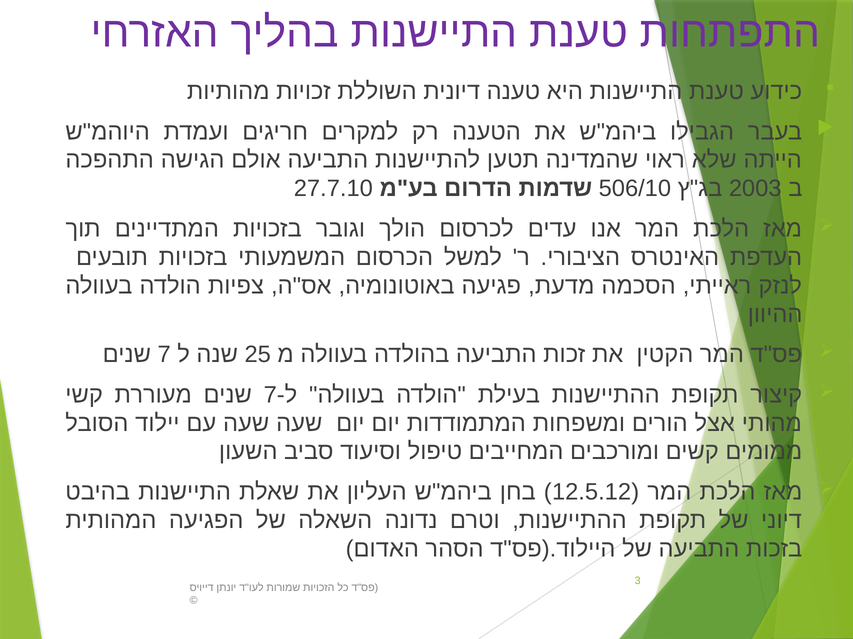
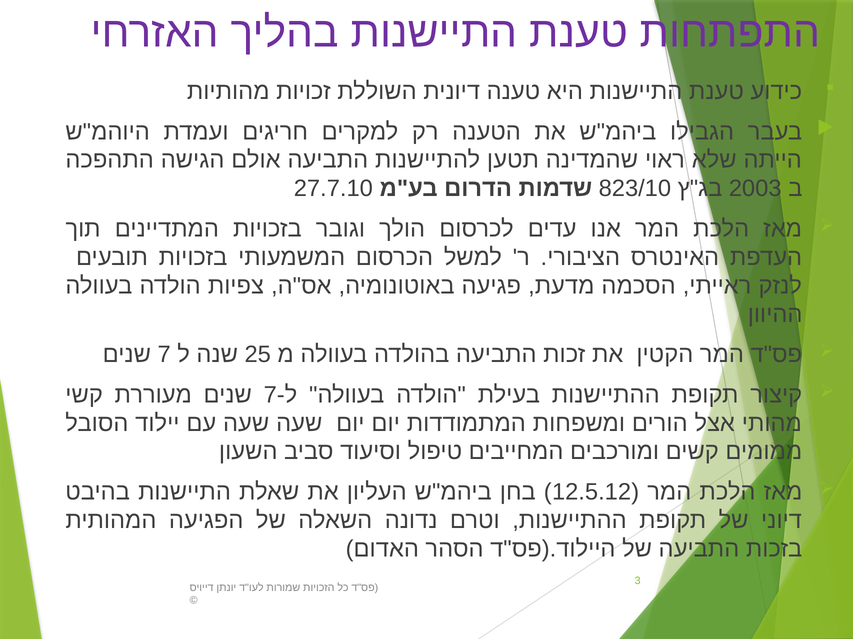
506/10: 506/10 -> 823/10
